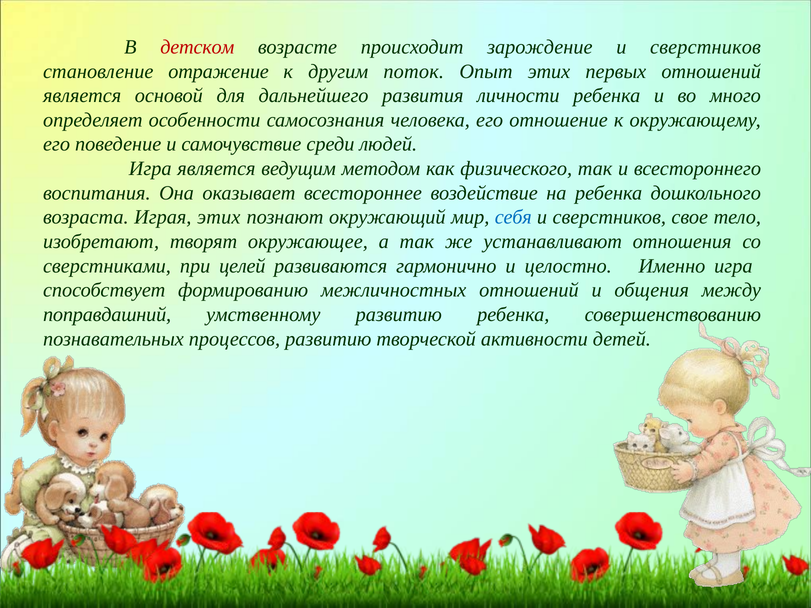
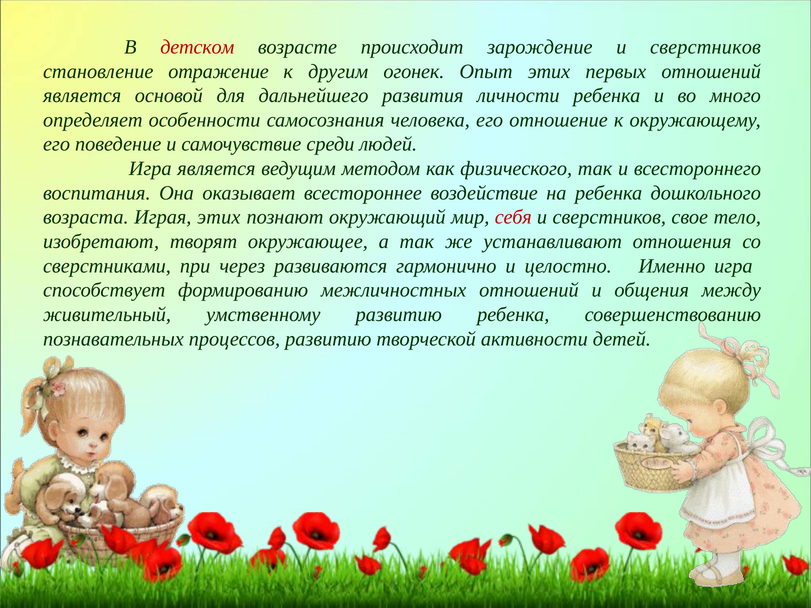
поток: поток -> огонек
себя colour: blue -> red
целей: целей -> через
поправдашний: поправдашний -> живительный
